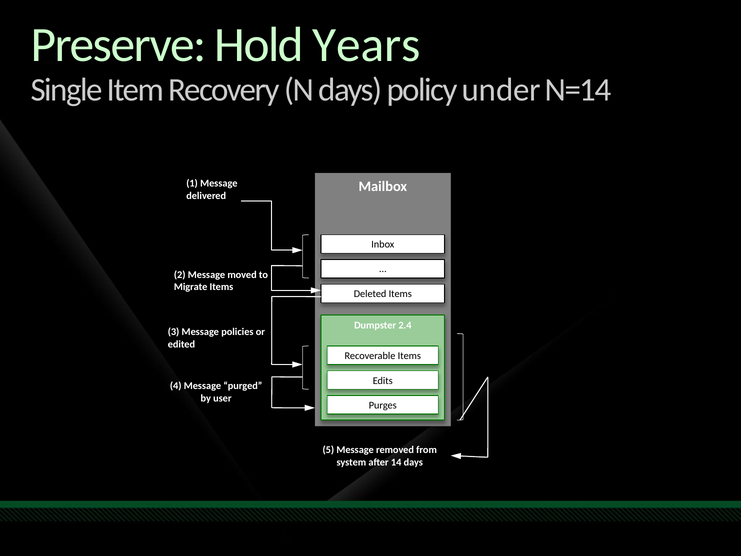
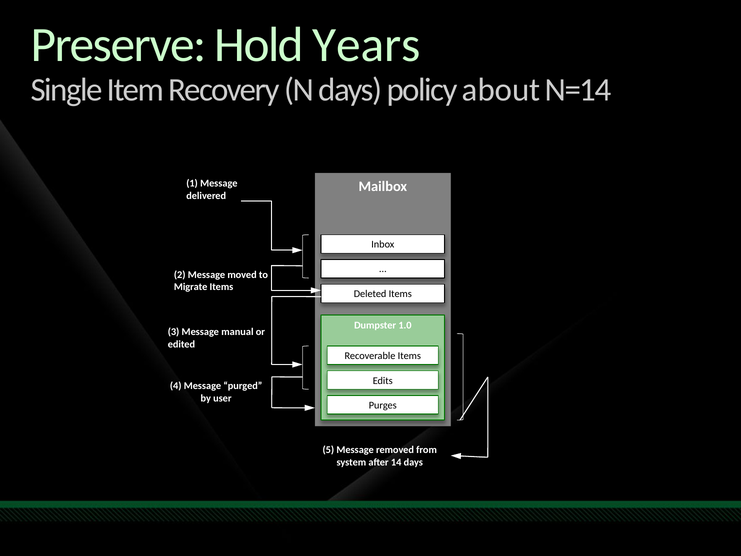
under: under -> about
2.4: 2.4 -> 1.0
policies: policies -> manual
